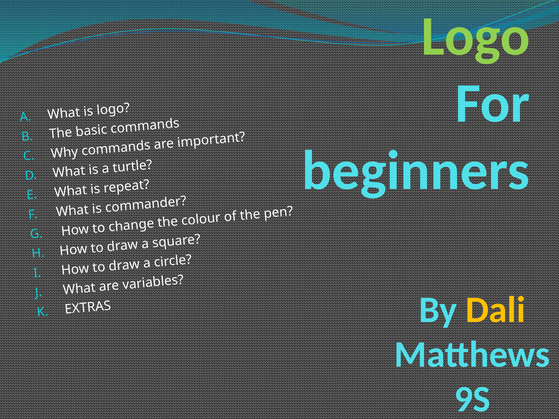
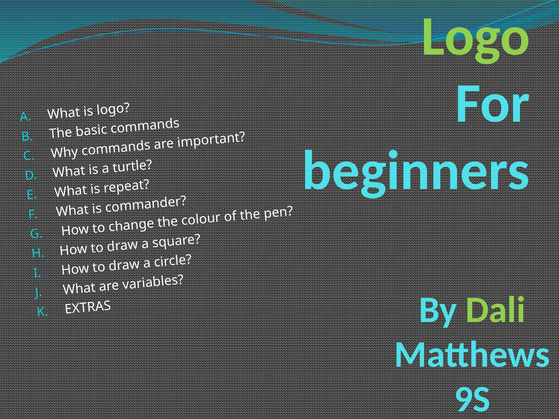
Dali colour: yellow -> light green
